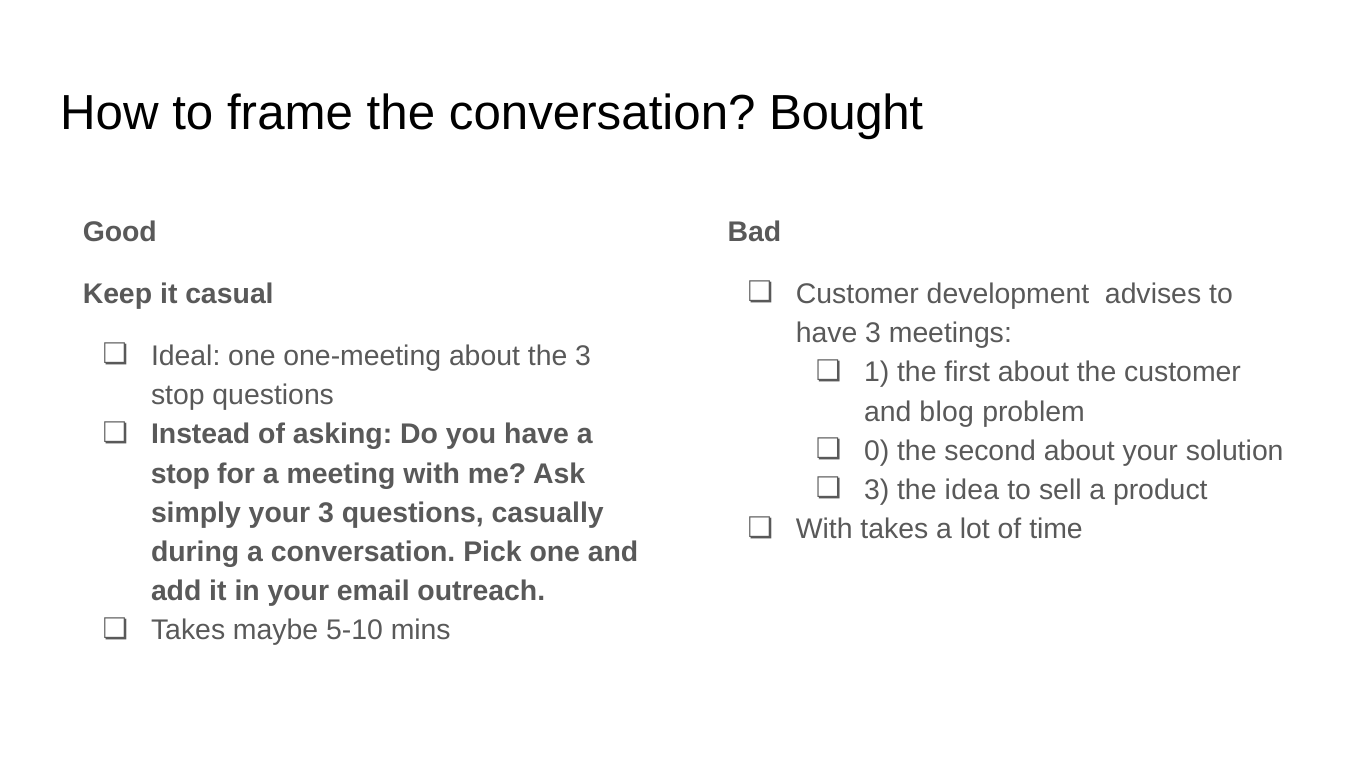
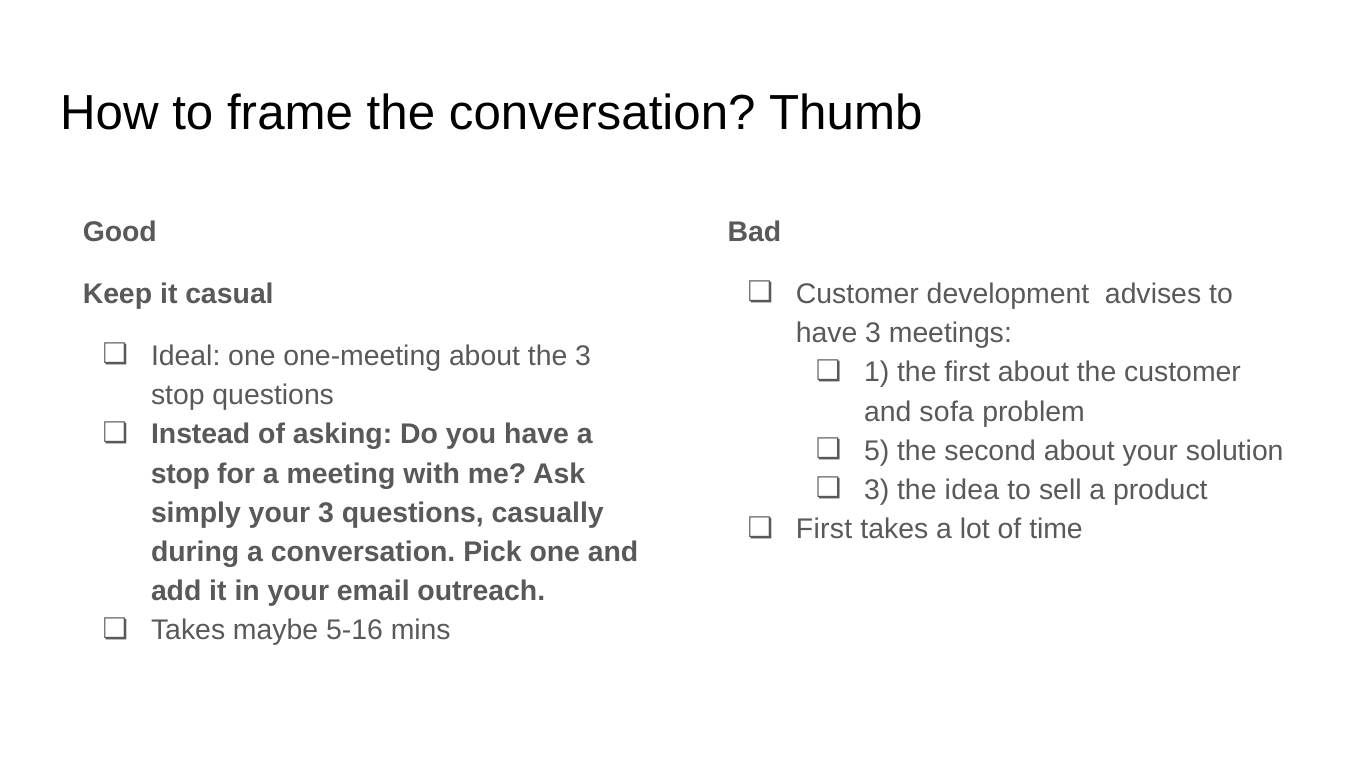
Bought: Bought -> Thumb
blog: blog -> sofa
0: 0 -> 5
With at (824, 530): With -> First
5-10: 5-10 -> 5-16
